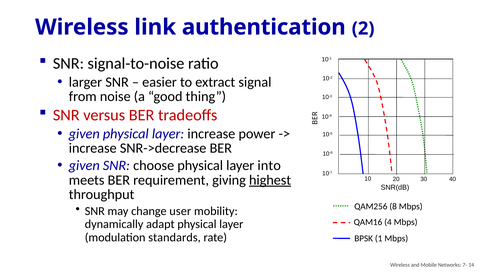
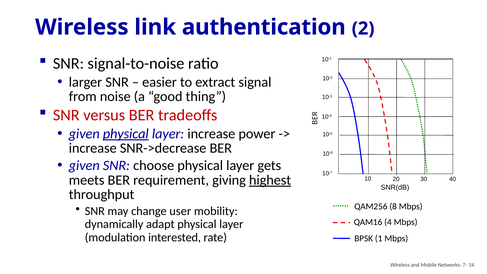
physical at (126, 134) underline: none -> present
into: into -> gets
standards: standards -> interested
